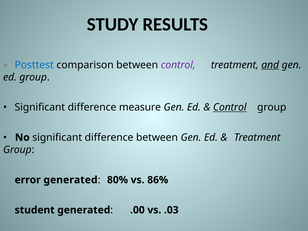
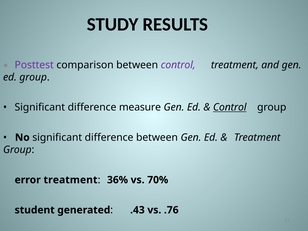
Posttest colour: blue -> purple
and underline: present -> none
error generated: generated -> treatment
80%: 80% -> 36%
86%: 86% -> 70%
.00: .00 -> .43
.03: .03 -> .76
